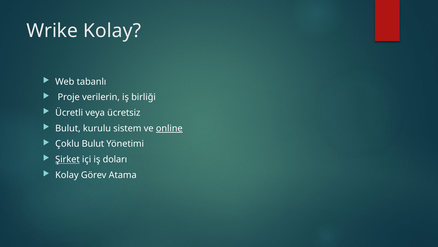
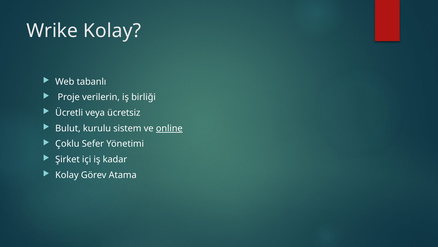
Çoklu Bulut: Bulut -> Sefer
Şirket underline: present -> none
doları: doları -> kadar
